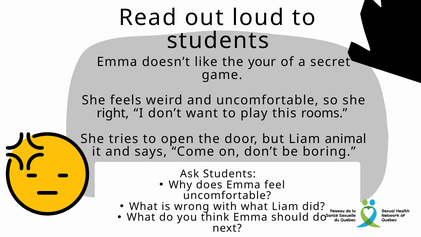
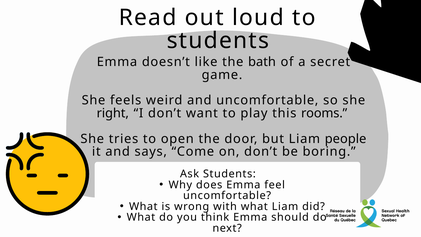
your: your -> bath
animal: animal -> people
